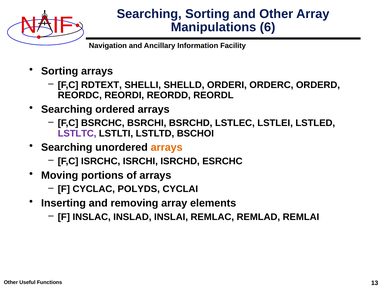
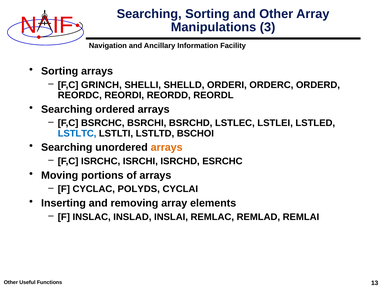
6: 6 -> 3
RDTEXT: RDTEXT -> GRINCH
LSTLTC colour: purple -> blue
